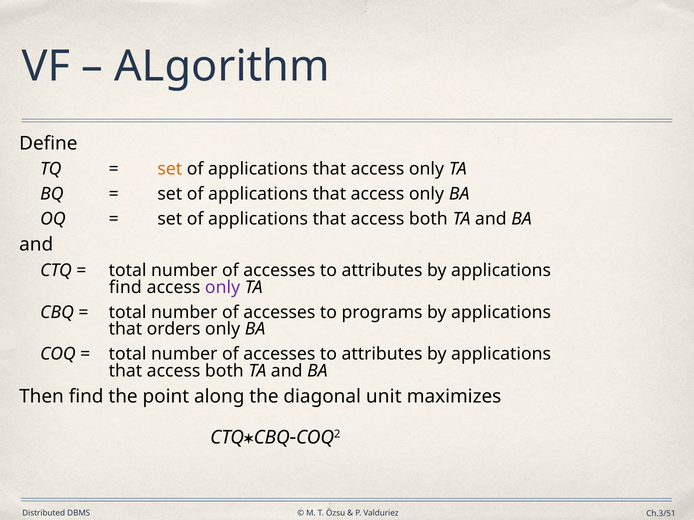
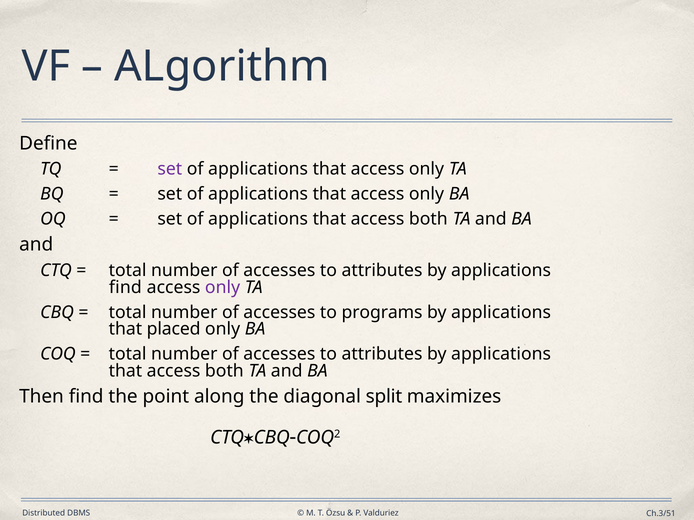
set at (170, 169) colour: orange -> purple
orders: orders -> placed
unit: unit -> split
